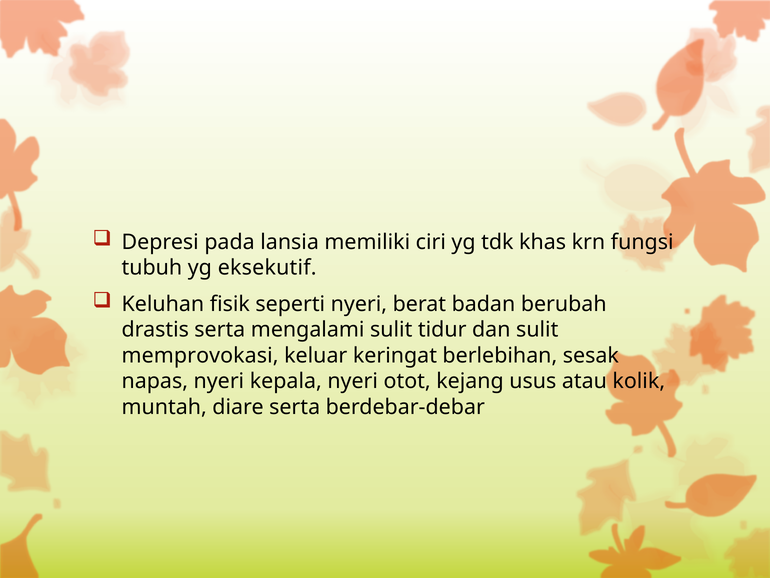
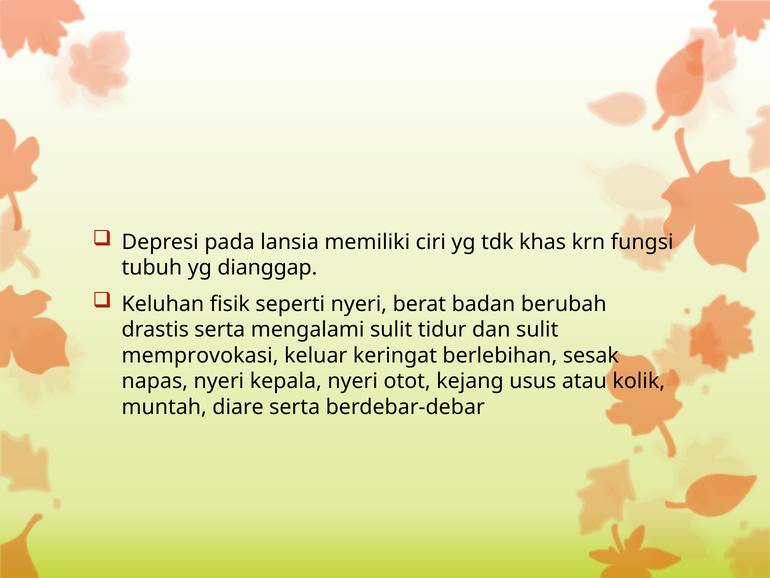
eksekutif: eksekutif -> dianggap
